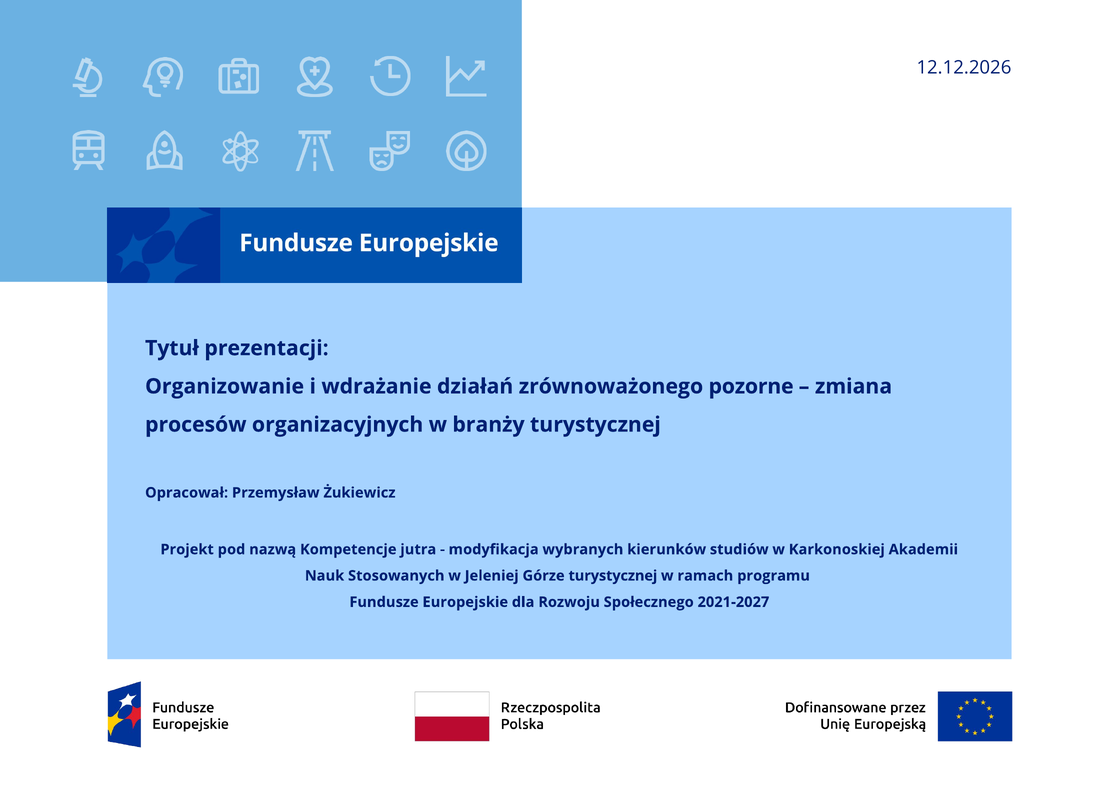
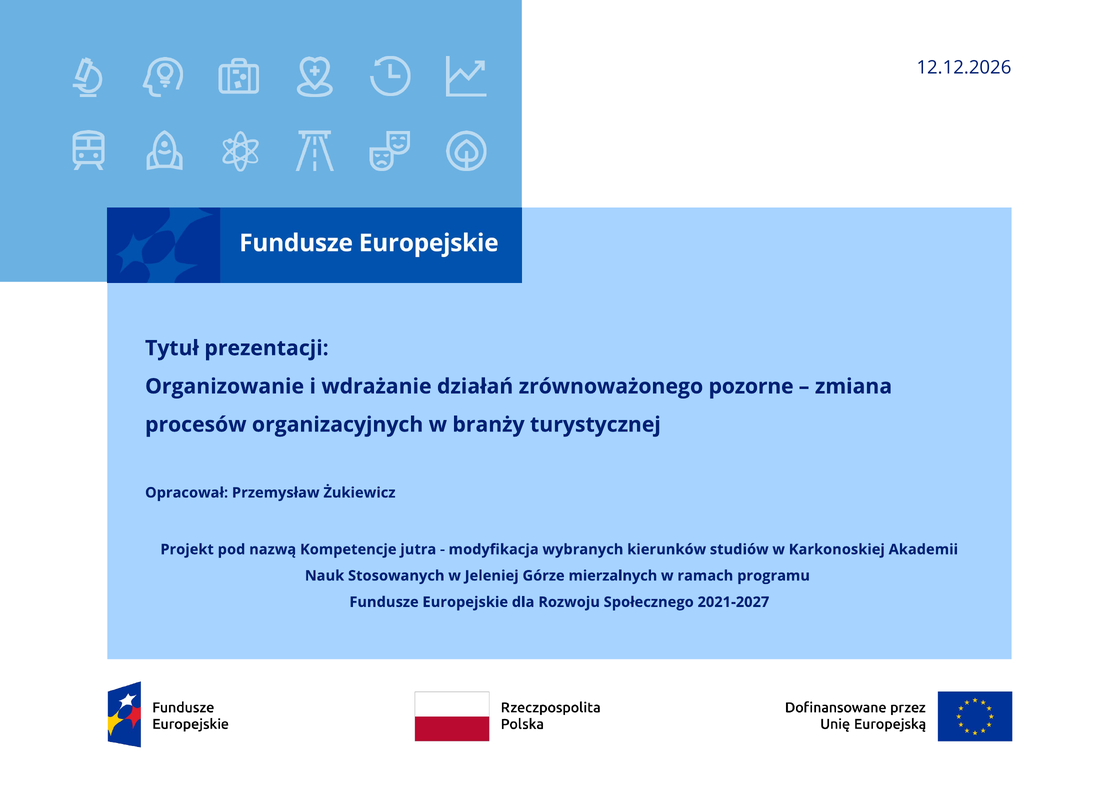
Górze turystycznej: turystycznej -> mierzalnych
